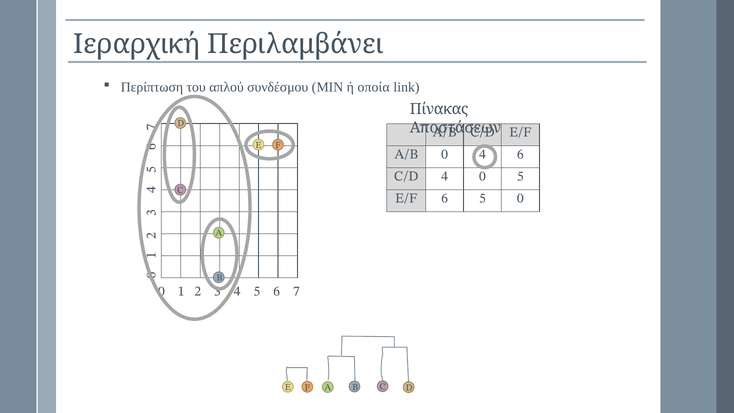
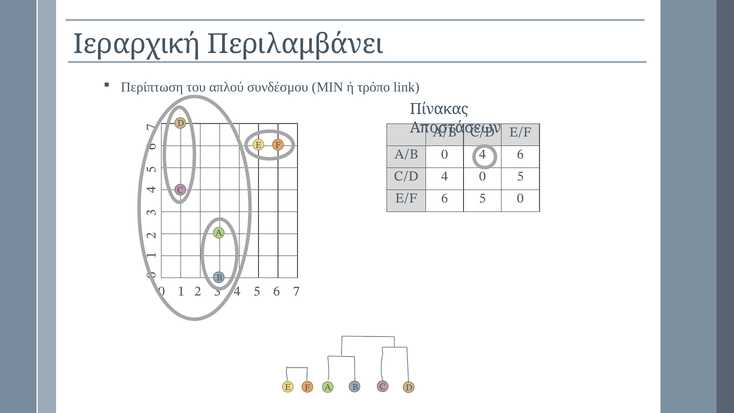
οποία: οποία -> τρόπο
